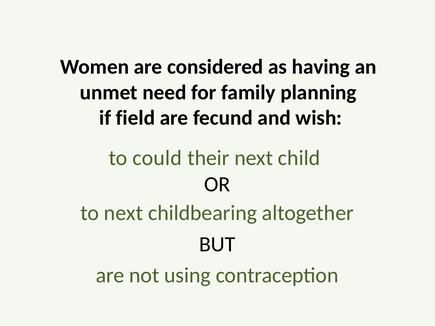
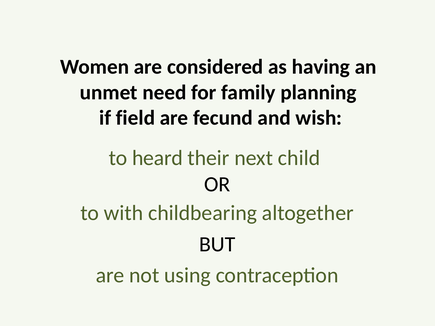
could: could -> heard
to next: next -> with
